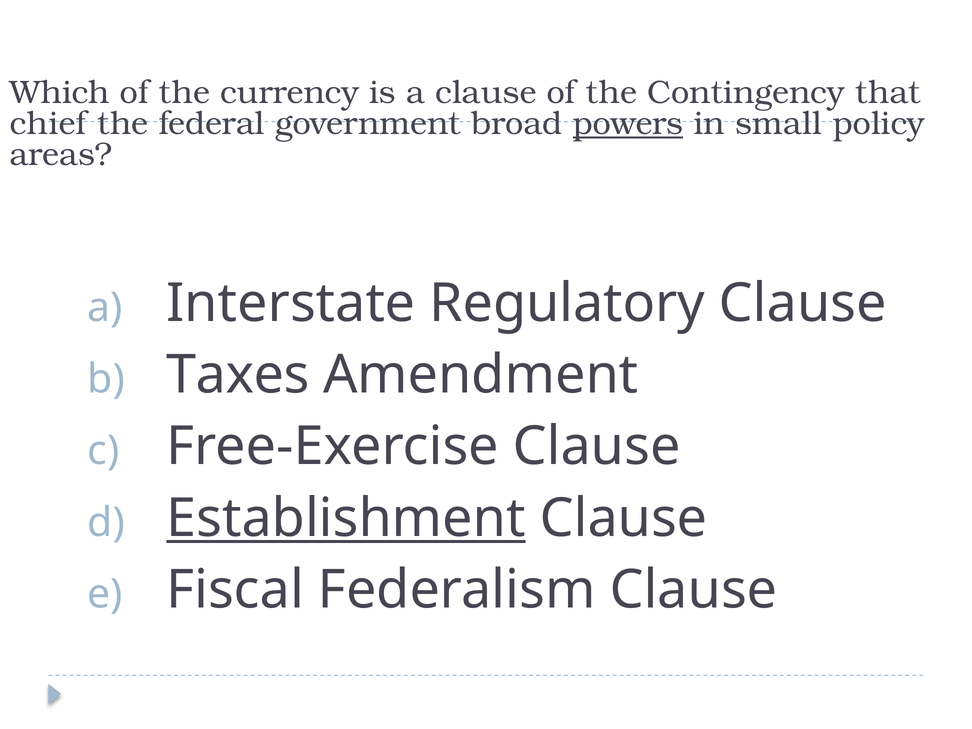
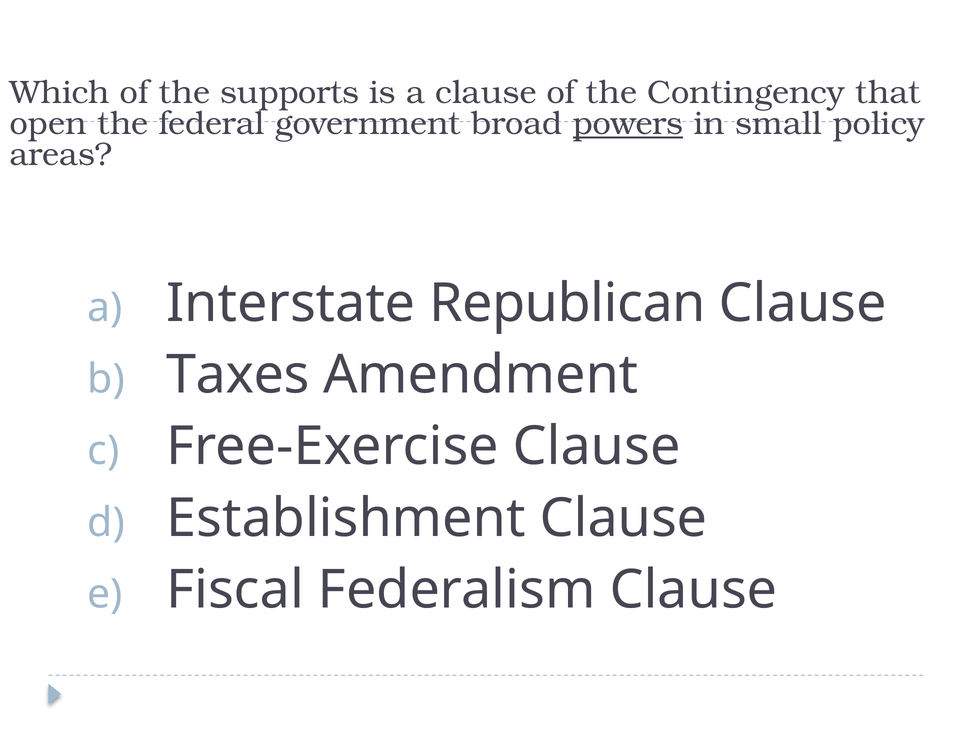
currency: currency -> supports
chief: chief -> open
Regulatory: Regulatory -> Republican
Establishment underline: present -> none
